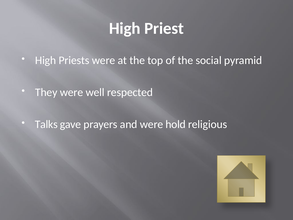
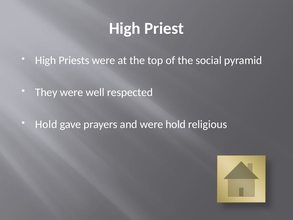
Talks at (46, 124): Talks -> Hold
